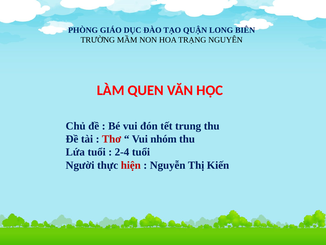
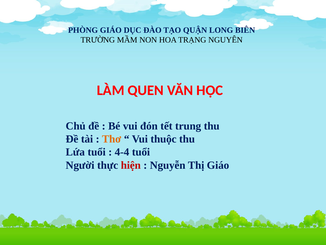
Thơ colour: red -> orange
nhóm: nhóm -> thuộc
2-4: 2-4 -> 4-4
Thị Kiến: Kiến -> Giáo
